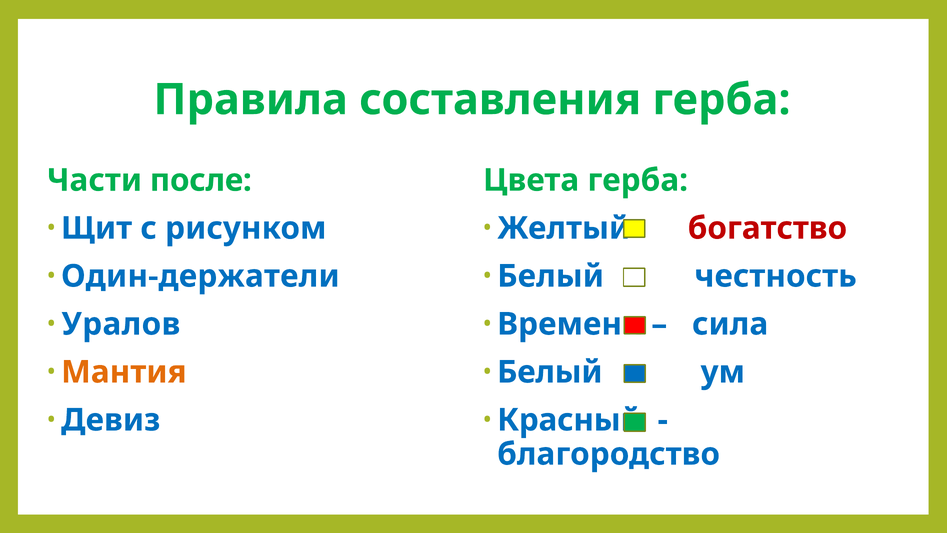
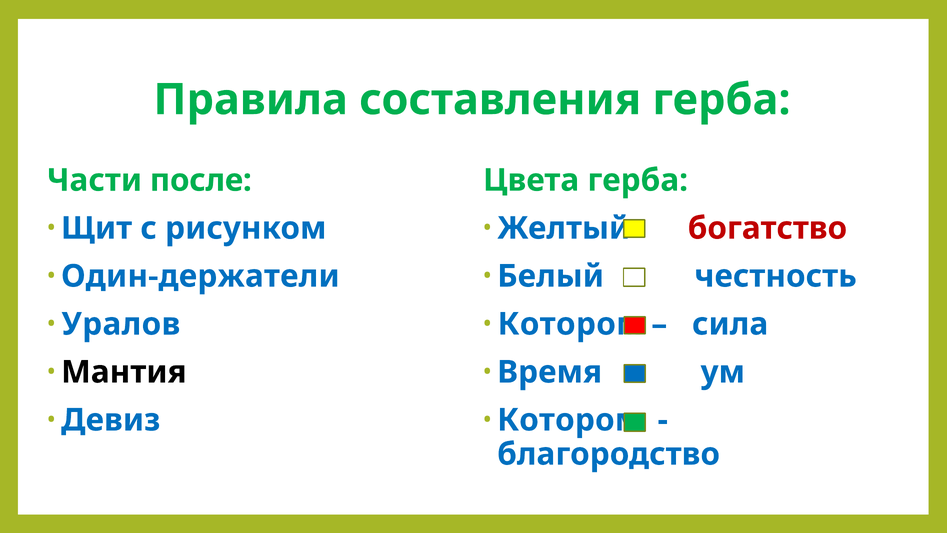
Времени at (570, 324): Времени -> Котором
Мантия colour: orange -> black
Белый at (550, 372): Белый -> Время
Красный at (569, 420): Красный -> Котором
